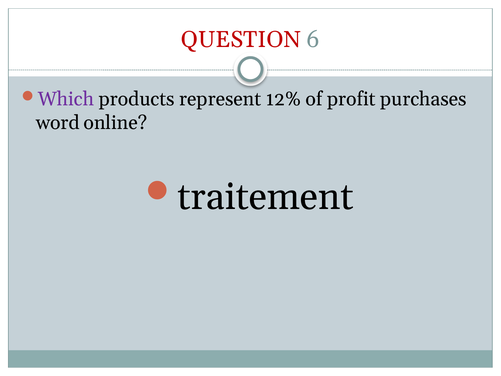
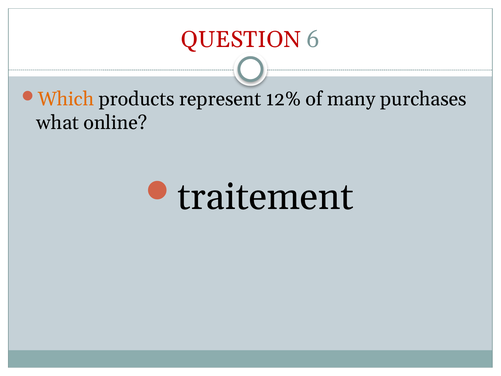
Which colour: purple -> orange
profit: profit -> many
word: word -> what
